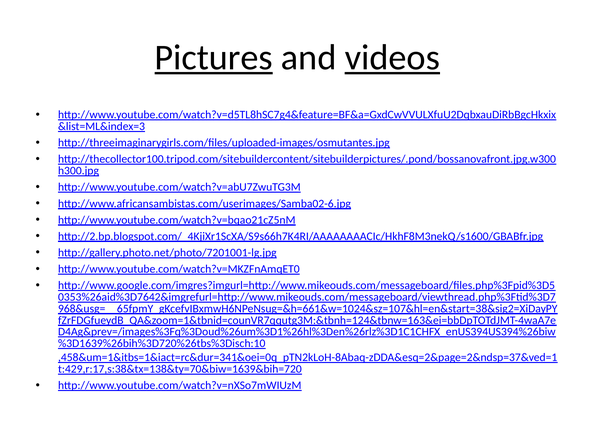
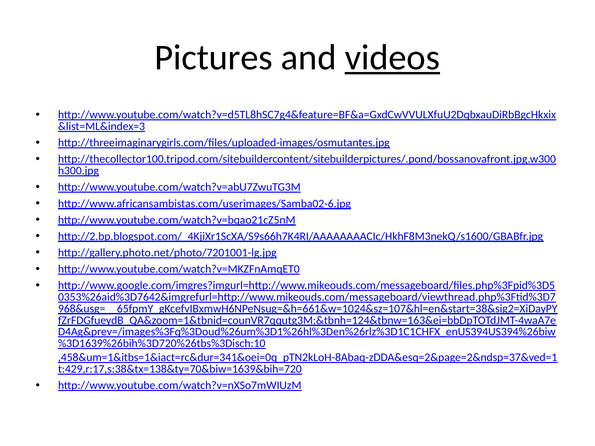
Pictures underline: present -> none
